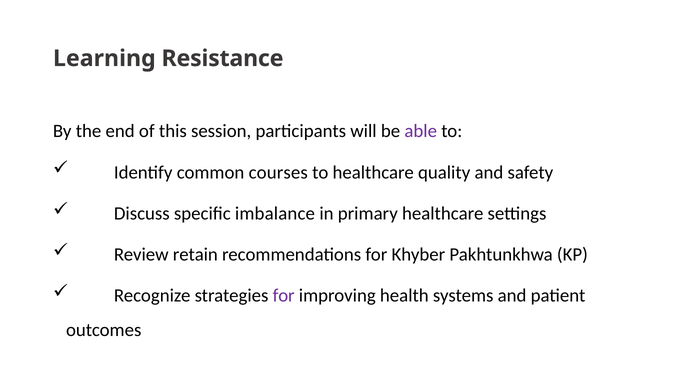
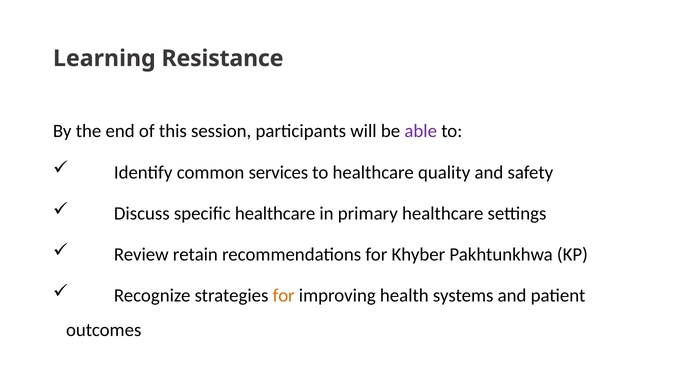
courses: courses -> services
specific imbalance: imbalance -> healthcare
for at (284, 295) colour: purple -> orange
